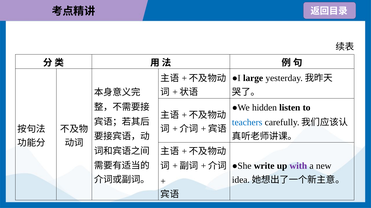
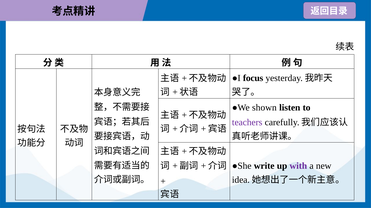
large: large -> focus
hidden: hidden -> shown
teachers colour: blue -> purple
